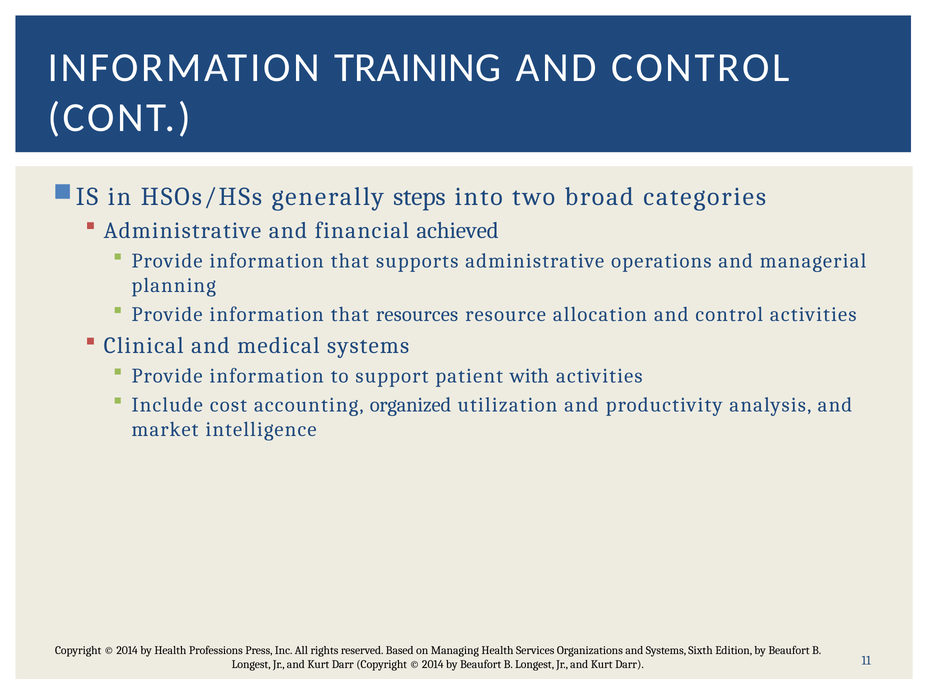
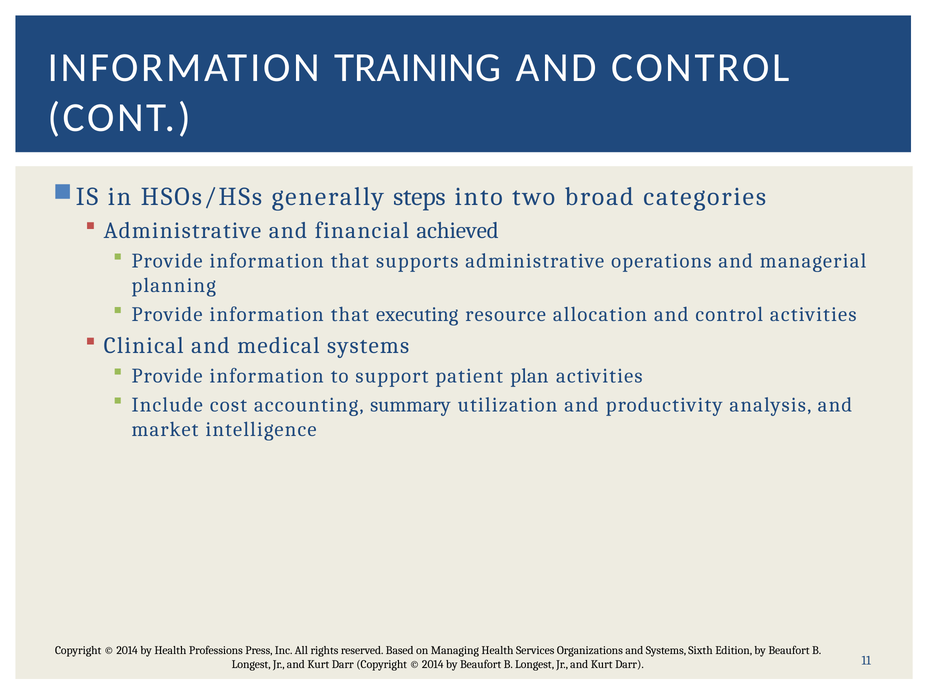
resources: resources -> executing
with: with -> plan
organized: organized -> summary
